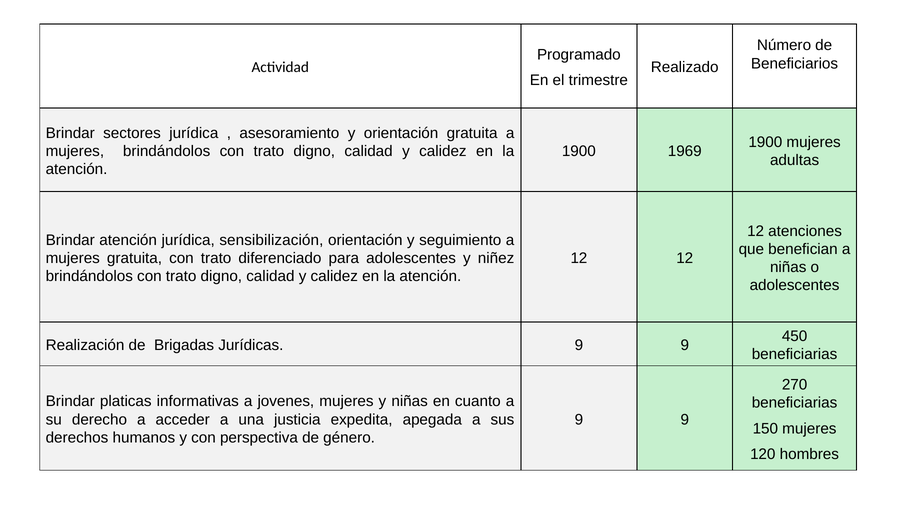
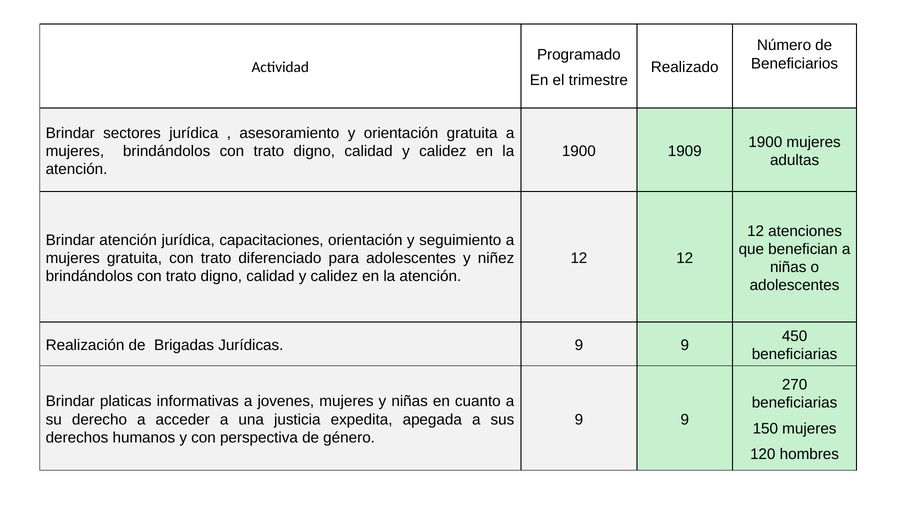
1969: 1969 -> 1909
sensibilización: sensibilización -> capacitaciones
